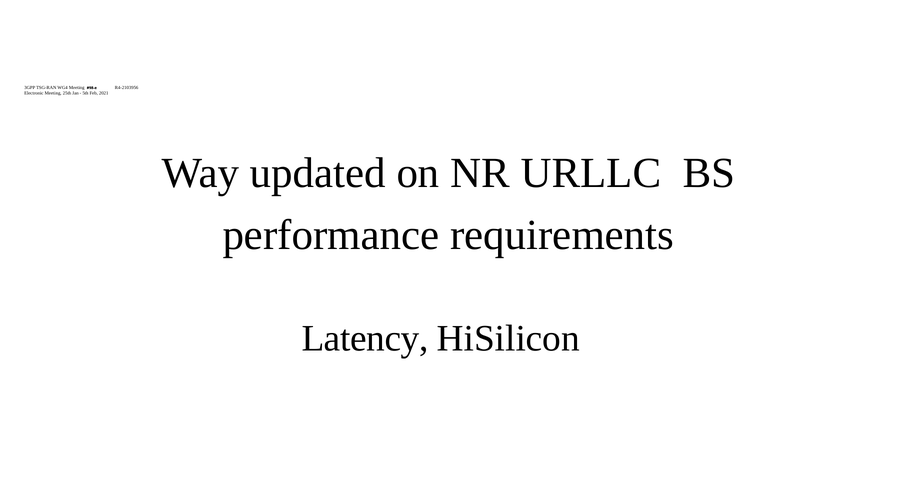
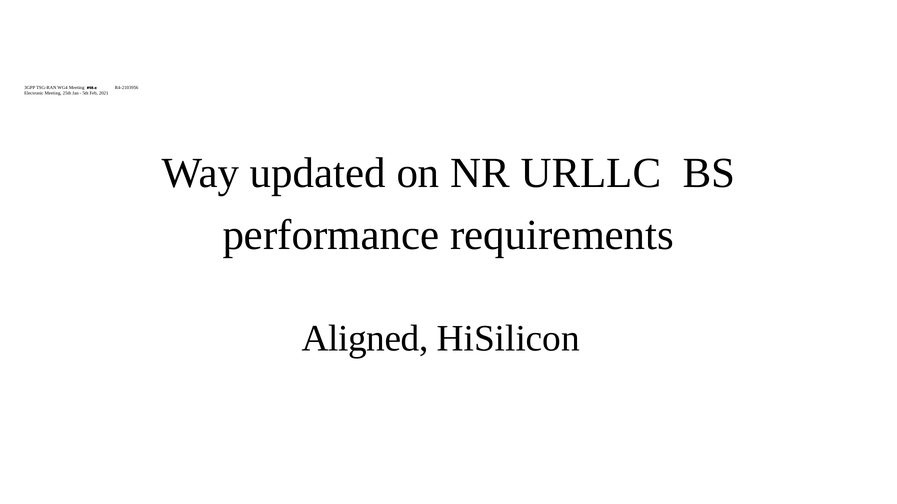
Latency: Latency -> Aligned
